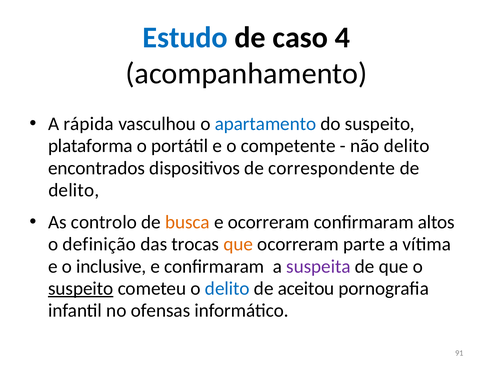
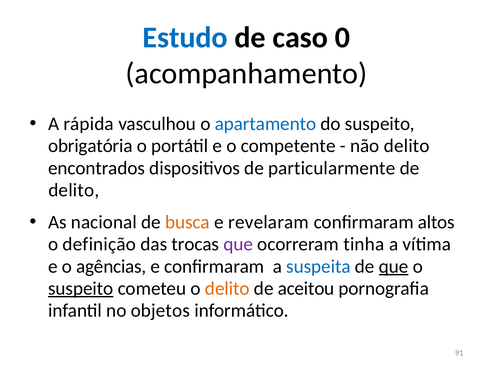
4: 4 -> 0
plataforma: plataforma -> obrigatória
correspondente: correspondente -> particularmente
controlo: controlo -> nacional
e ocorreram: ocorreram -> revelaram
que at (238, 244) colour: orange -> purple
parte: parte -> tinha
inclusive: inclusive -> agências
suspeita colour: purple -> blue
que at (394, 266) underline: none -> present
delito at (227, 288) colour: blue -> orange
ofensas: ofensas -> objetos
